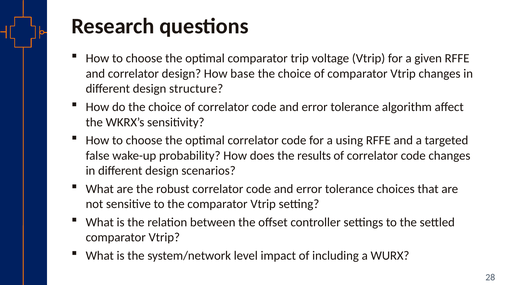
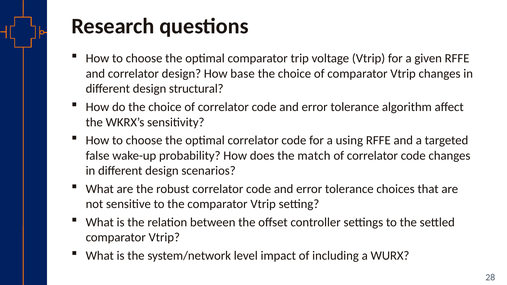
structure: structure -> structural
results: results -> match
